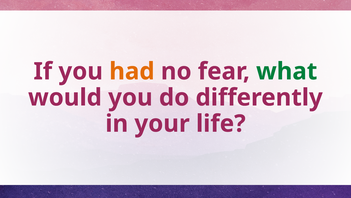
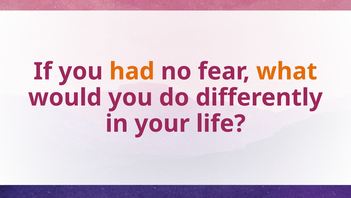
what colour: green -> orange
